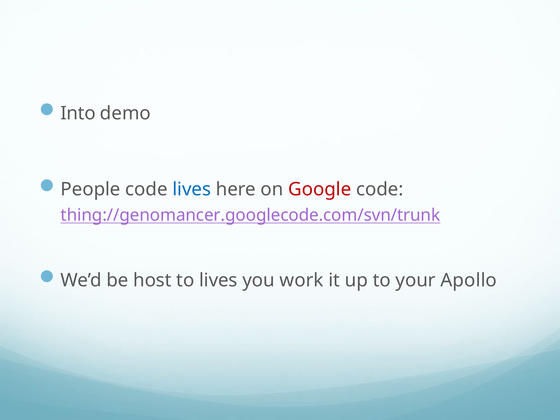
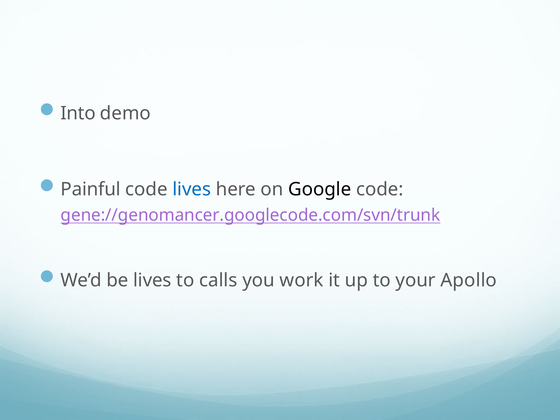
People: People -> Painful
Google colour: red -> black
thing://genomancer.googlecode.com/svn/trunk: thing://genomancer.googlecode.com/svn/trunk -> gene://genomancer.googlecode.com/svn/trunk
be host: host -> lives
to lives: lives -> calls
